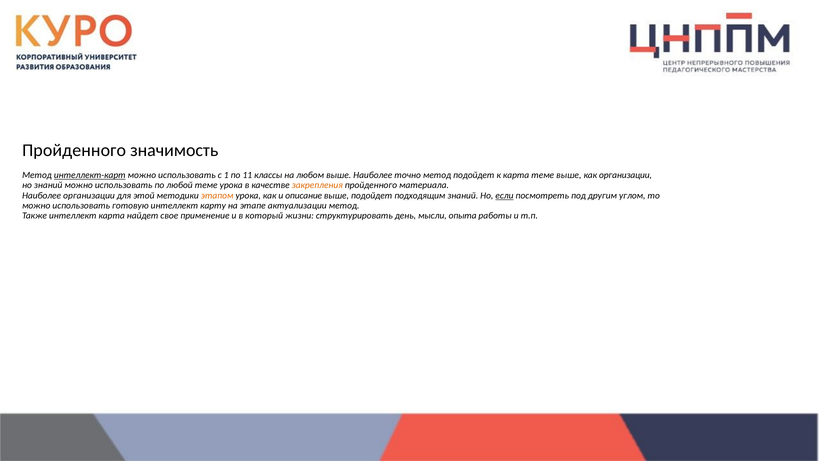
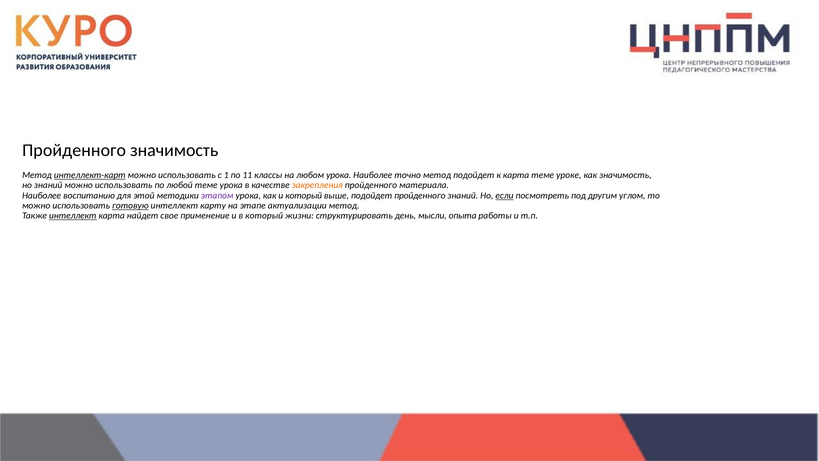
любом выше: выше -> урока
теме выше: выше -> уроке
как организации: организации -> значимость
Наиболее организации: организации -> воспитанию
этапом colour: orange -> purple
и описание: описание -> который
подойдет подходящим: подходящим -> пройденного
готовую underline: none -> present
интеллект at (73, 216) underline: none -> present
